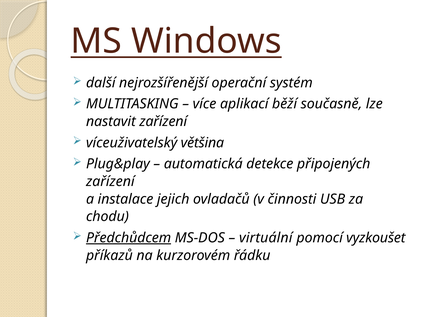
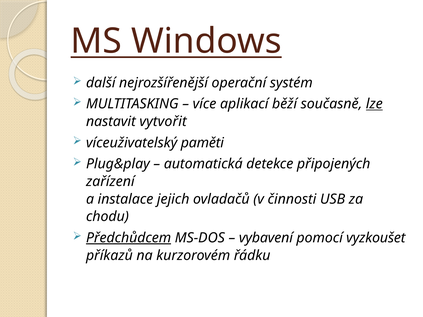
lze underline: none -> present
nastavit zařízení: zařízení -> vytvořit
většina: většina -> paměti
virtuální: virtuální -> vybavení
